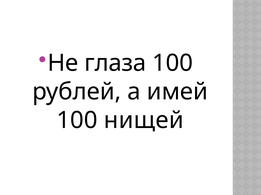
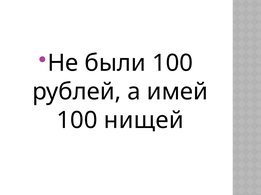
глаза: глаза -> были
